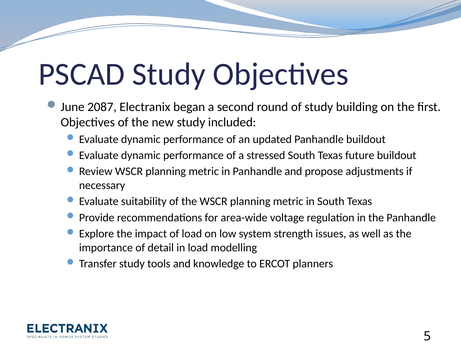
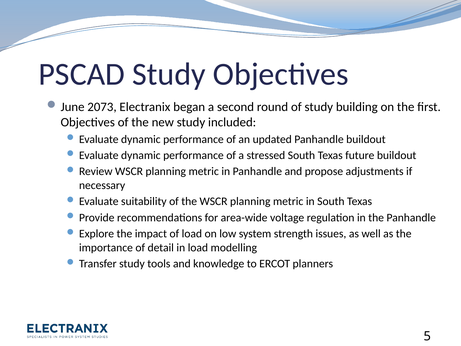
2087: 2087 -> 2073
